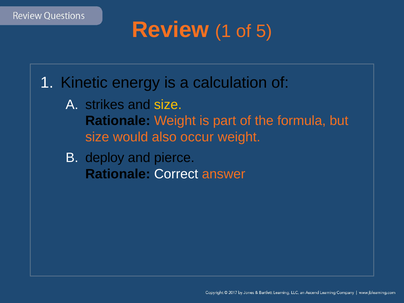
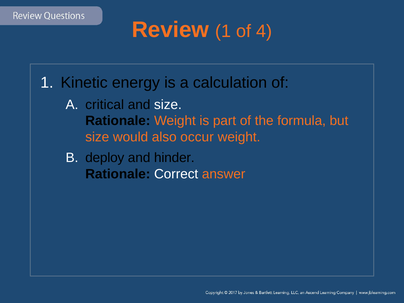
5: 5 -> 4
strikes: strikes -> critical
size at (168, 105) colour: yellow -> white
pierce: pierce -> hinder
